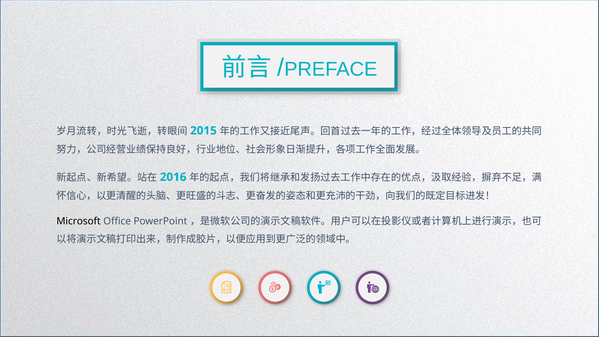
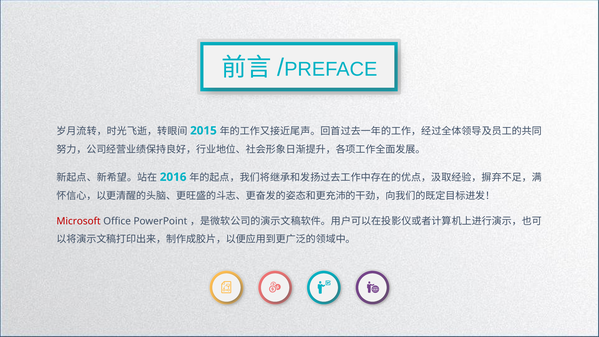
Microsoft colour: black -> red
